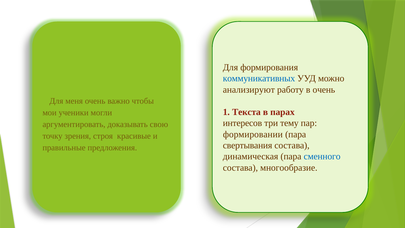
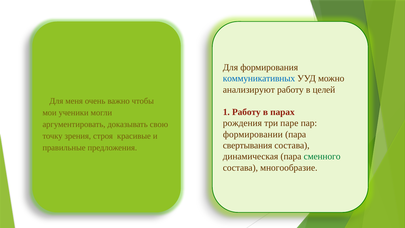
в очень: очень -> целей
1 Текста: Текста -> Работу
интересов: интересов -> рождения
тему: тему -> паре
сменного colour: blue -> green
